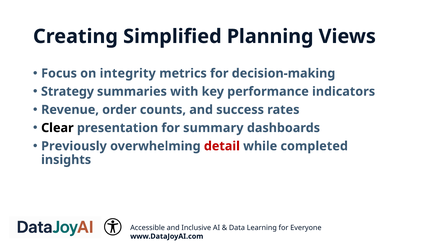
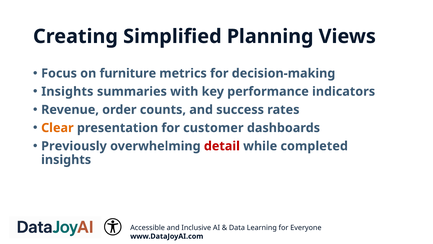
integrity: integrity -> furniture
Strategy at (67, 91): Strategy -> Insights
Clear colour: black -> orange
summary: summary -> customer
